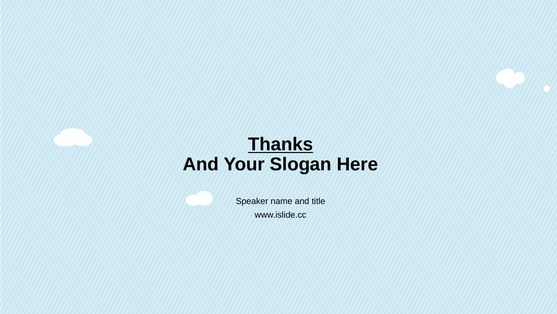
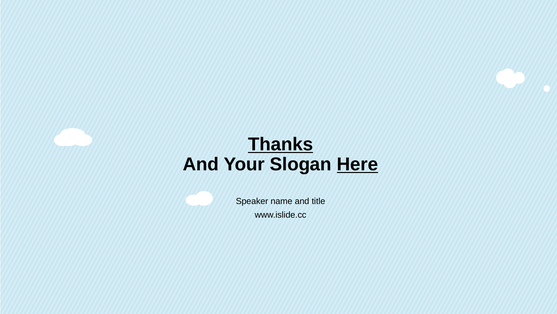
Here underline: none -> present
